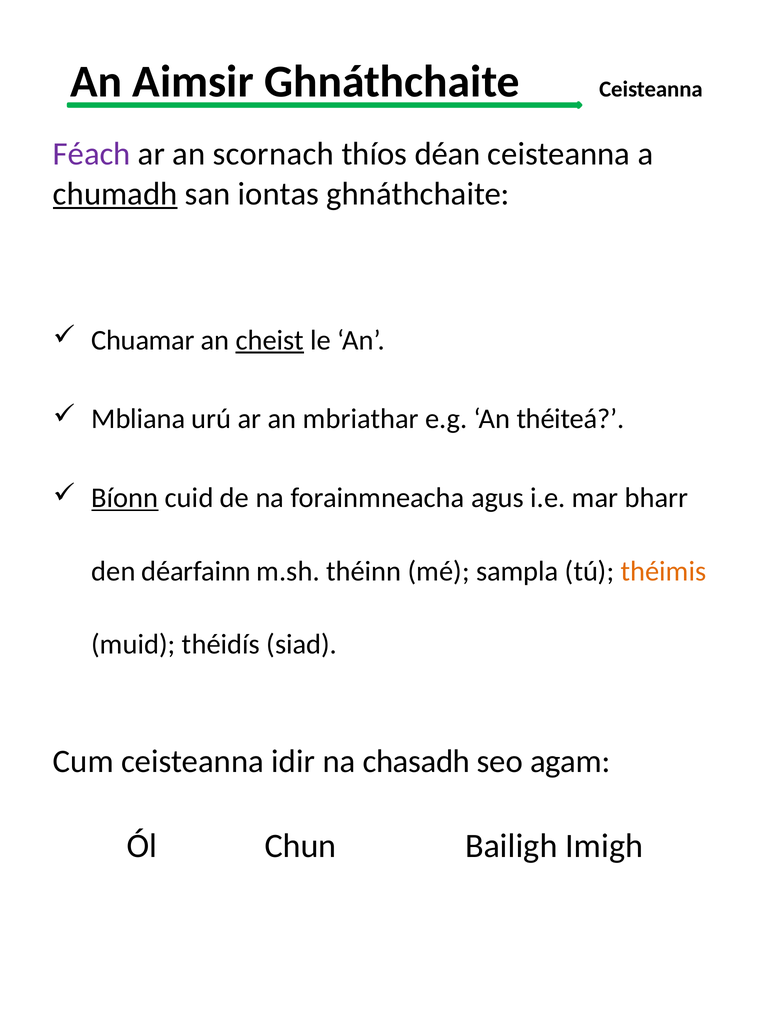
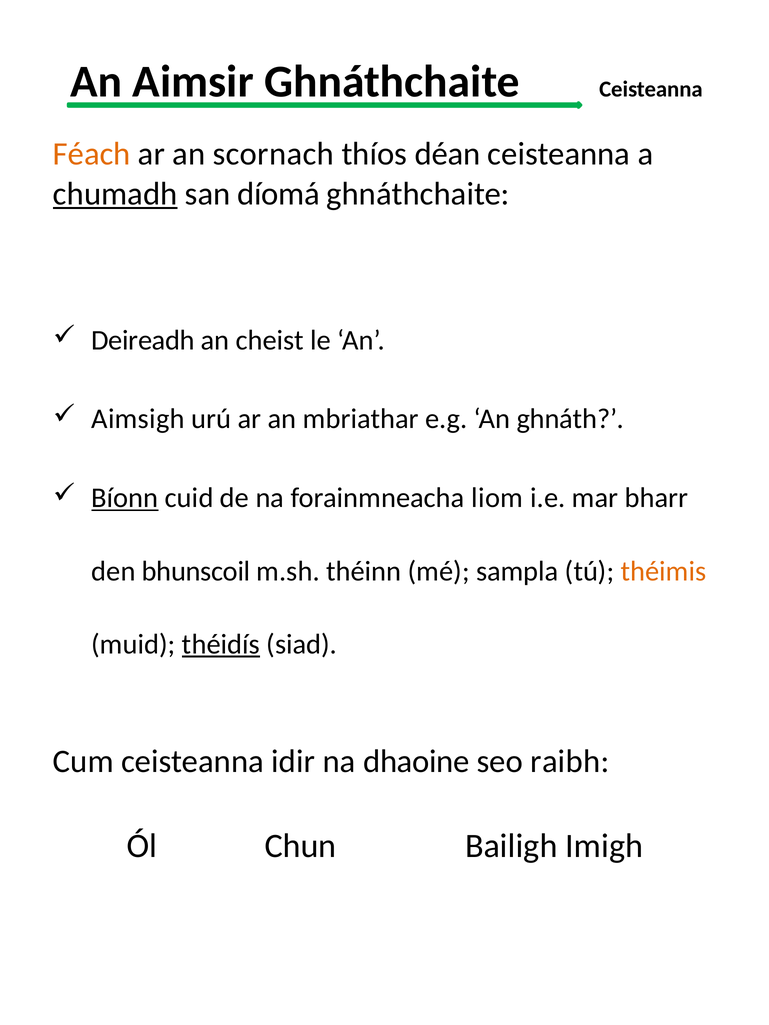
Féach colour: purple -> orange
iontas: iontas -> díomá
Chuamar: Chuamar -> Deireadh
cheist underline: present -> none
Mbliana: Mbliana -> Aimsigh
théiteá: théiteá -> ghnáth
agus: agus -> liom
déarfainn: déarfainn -> bhunscoil
théidís underline: none -> present
chasadh: chasadh -> dhaoine
agam: agam -> raibh
